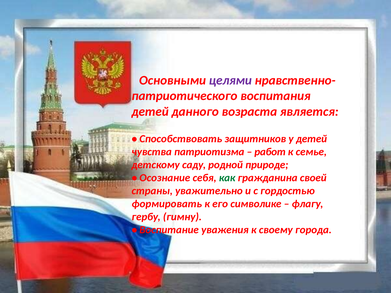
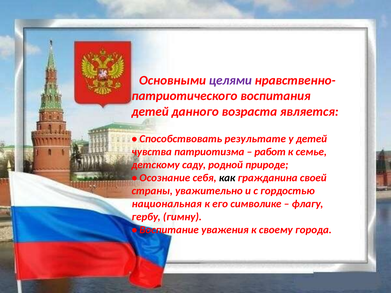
защитников: защитников -> результате
как colour: green -> black
формировать: формировать -> национальная
